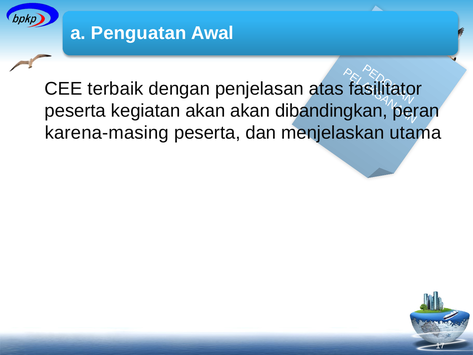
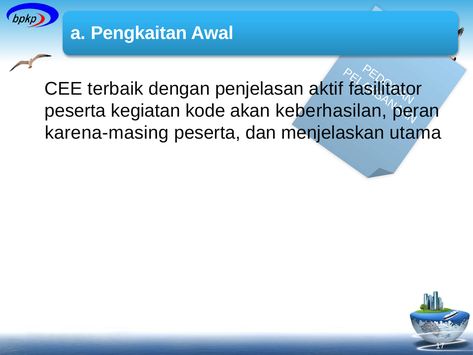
Penguatan: Penguatan -> Pengkaitan
atas: atas -> aktif
kegiatan akan: akan -> kode
dibandingkan: dibandingkan -> keberhasilan
